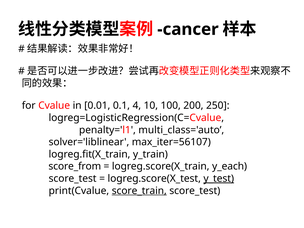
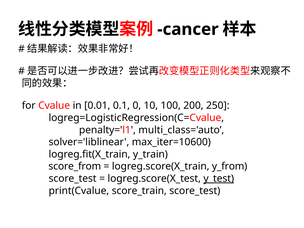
4: 4 -> 0
max_iter=56107: max_iter=56107 -> max_iter=10600
y_each: y_each -> y_from
score_train underline: present -> none
